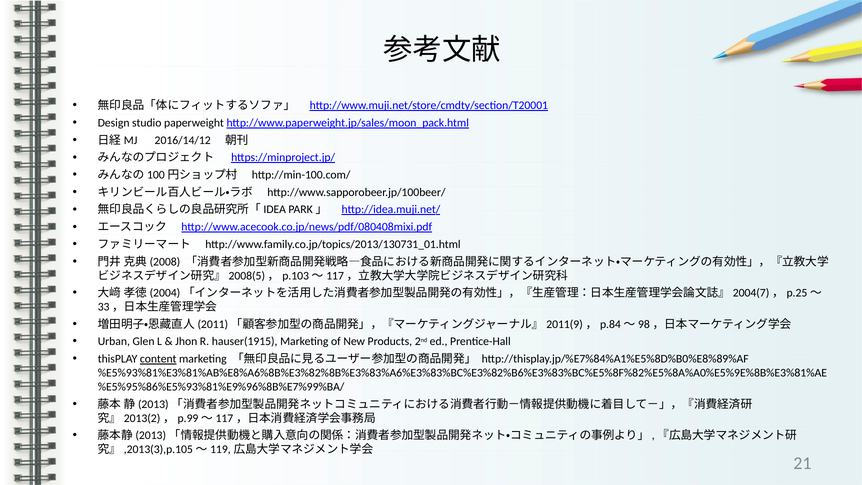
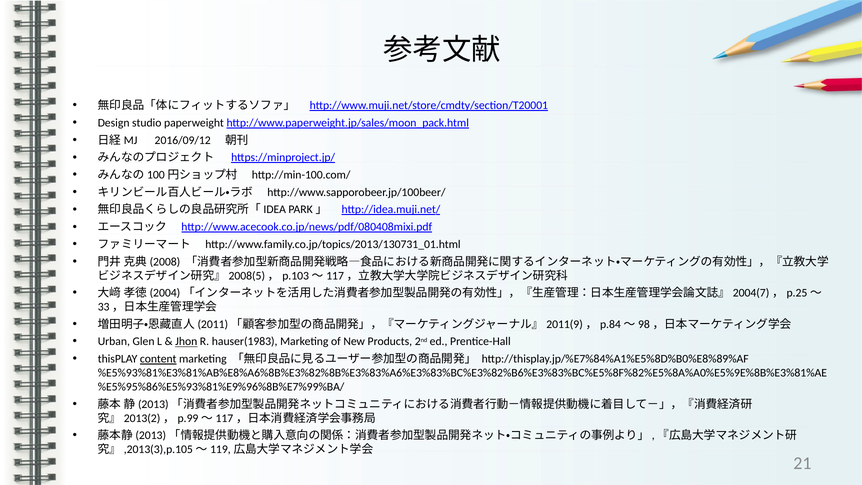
2016/14/12: 2016/14/12 -> 2016/09/12
Jhon underline: none -> present
hauser(1915: hauser(1915 -> hauser(1983
